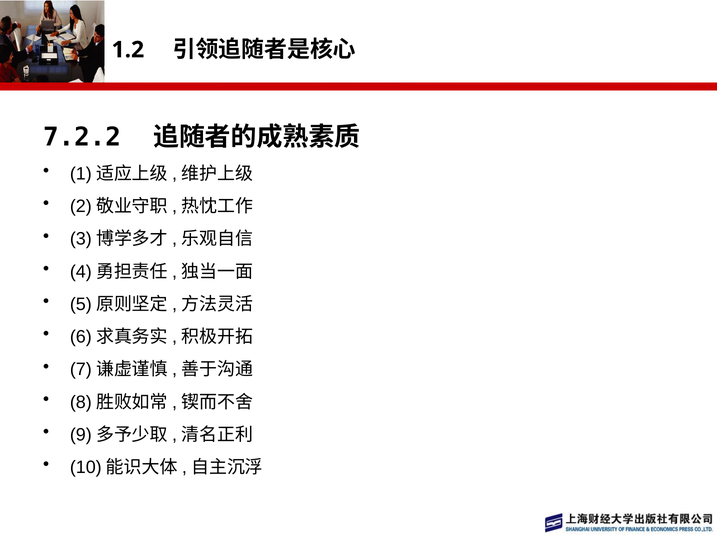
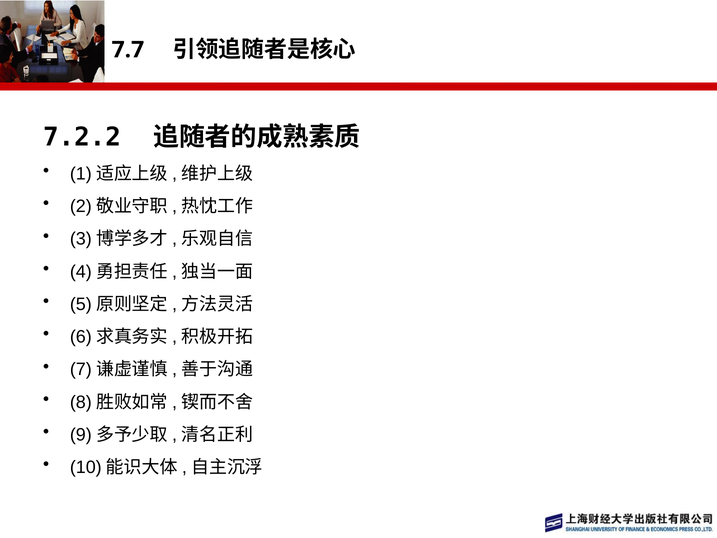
1.2: 1.2 -> 7.7
